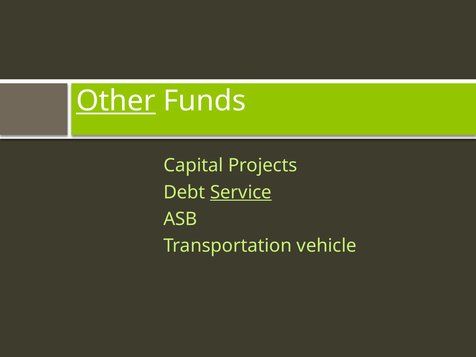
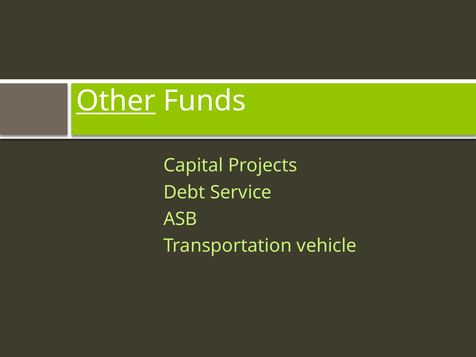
Service underline: present -> none
